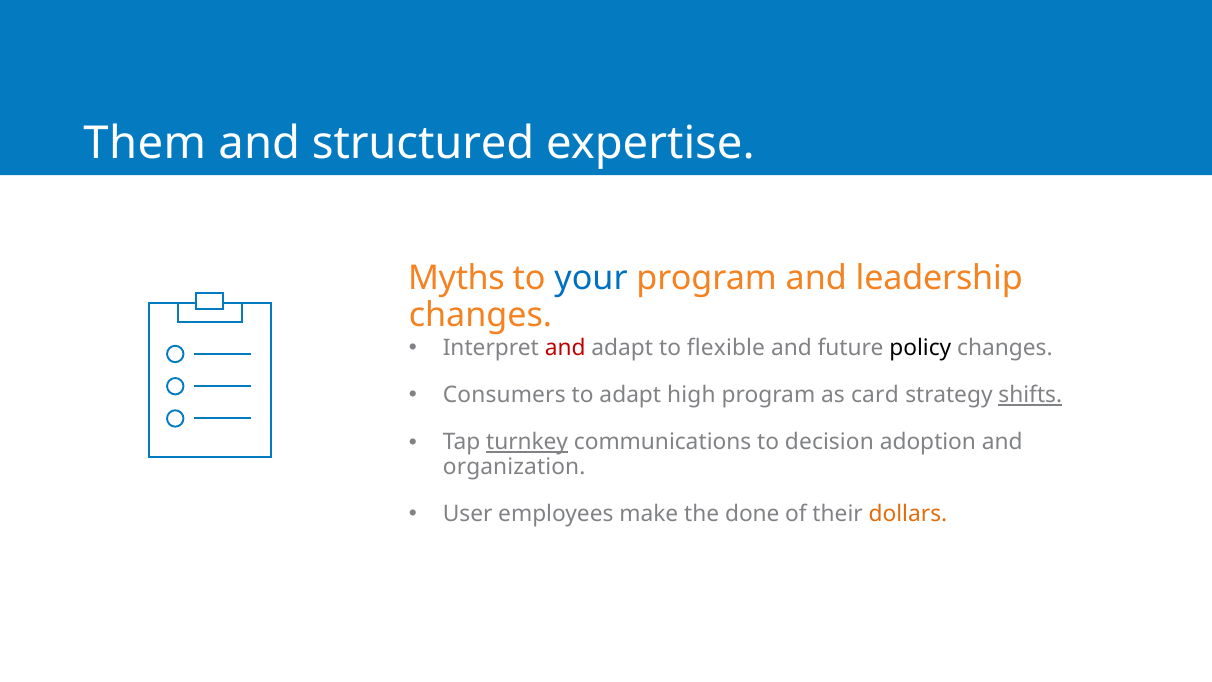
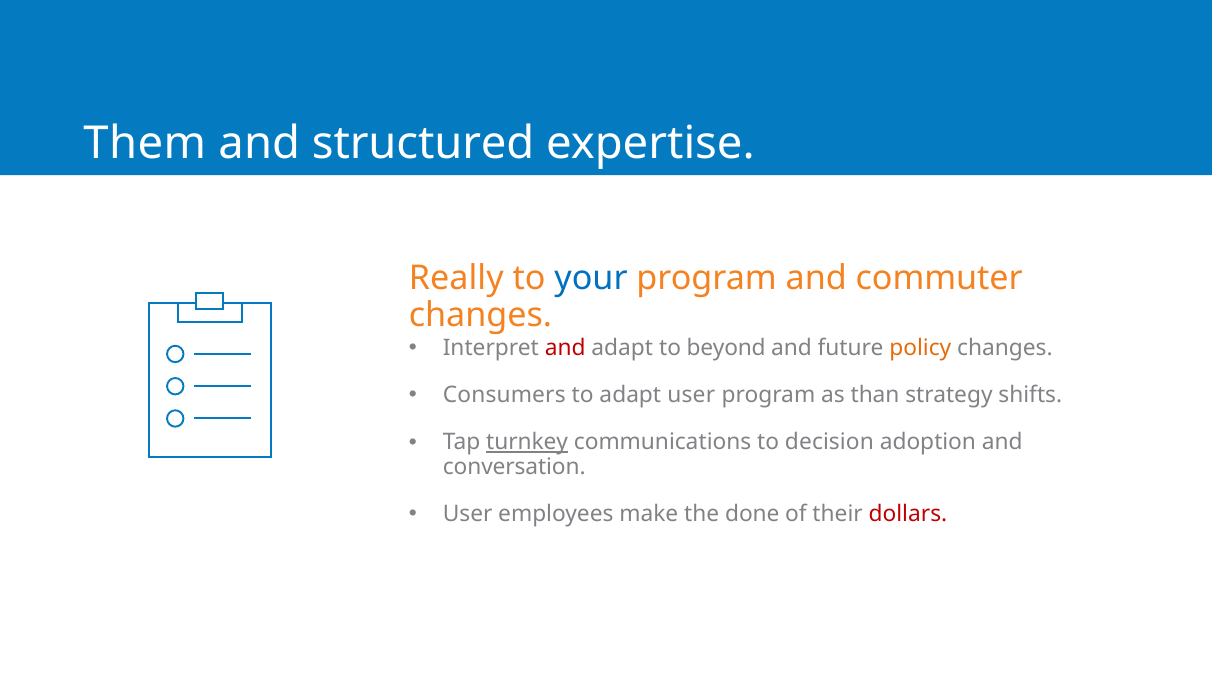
Myths: Myths -> Really
leadership: leadership -> commuter
flexible: flexible -> beyond
policy colour: black -> orange
adapt high: high -> user
card: card -> than
shifts underline: present -> none
organization: organization -> conversation
dollars colour: orange -> red
